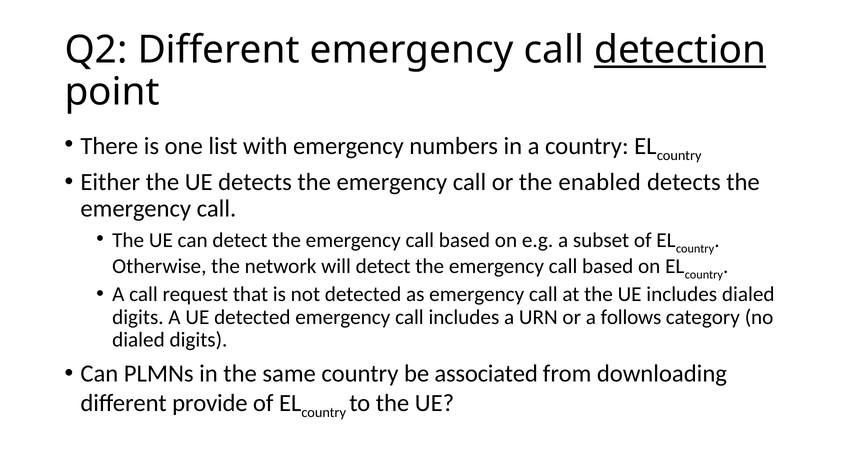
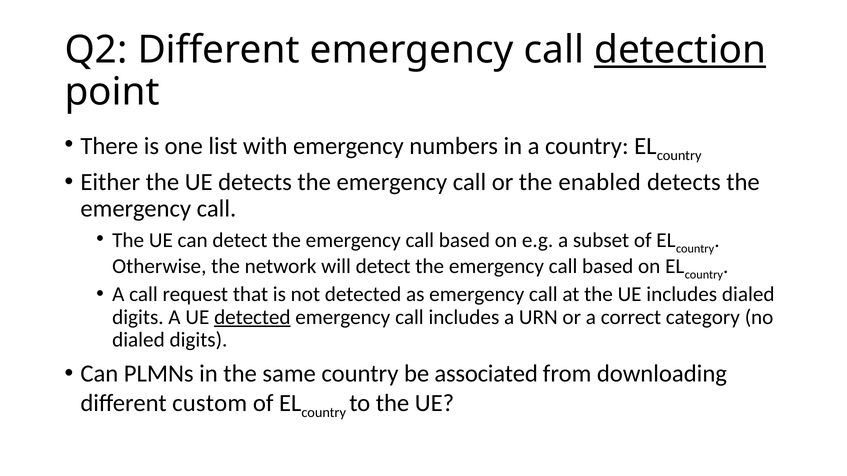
detected at (252, 317) underline: none -> present
follows: follows -> correct
provide: provide -> custom
